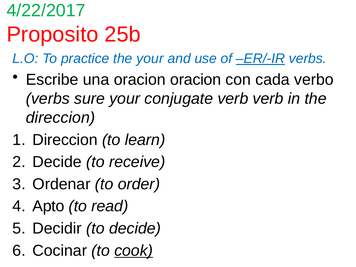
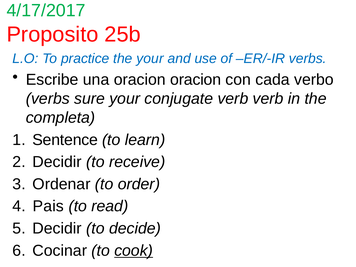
4/22/2017: 4/22/2017 -> 4/17/2017
ER/-IR underline: present -> none
direccion at (60, 118): direccion -> completa
Direccion at (65, 140): Direccion -> Sentence
Decide at (57, 162): Decide -> Decidir
Apto: Apto -> Pais
